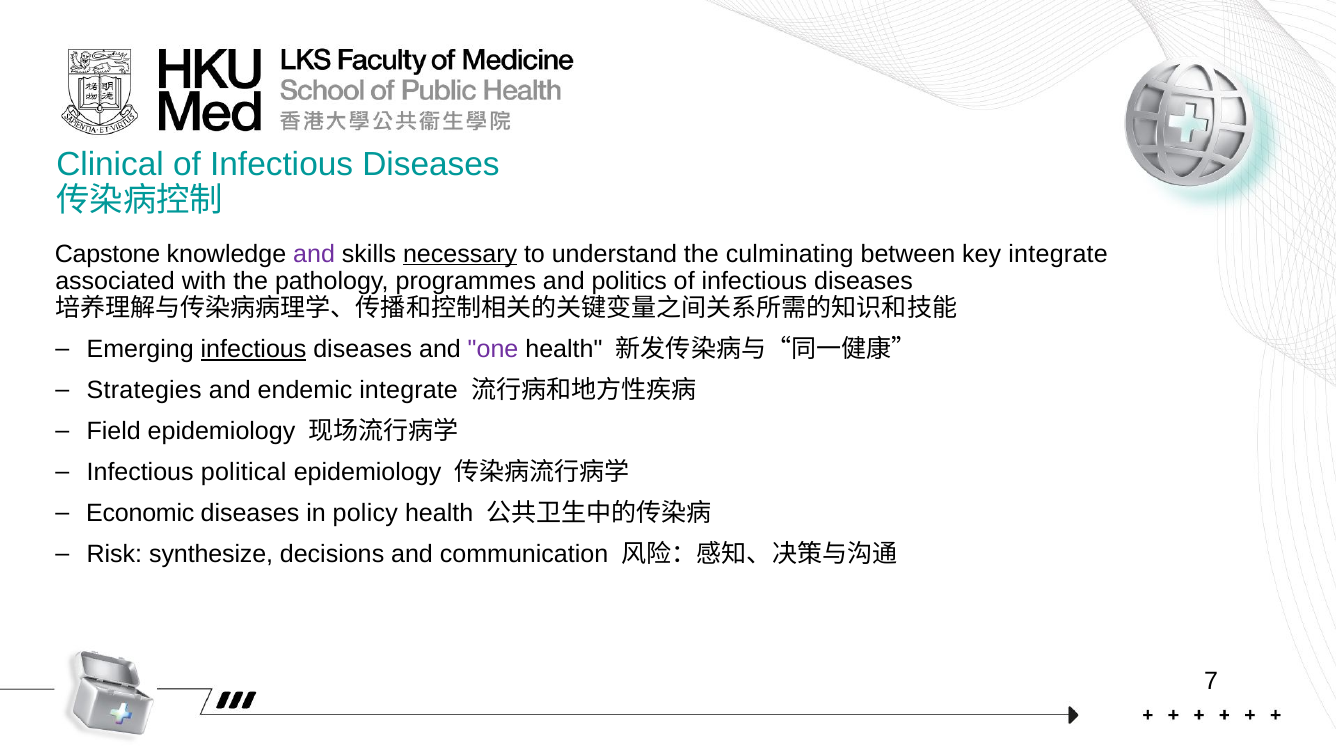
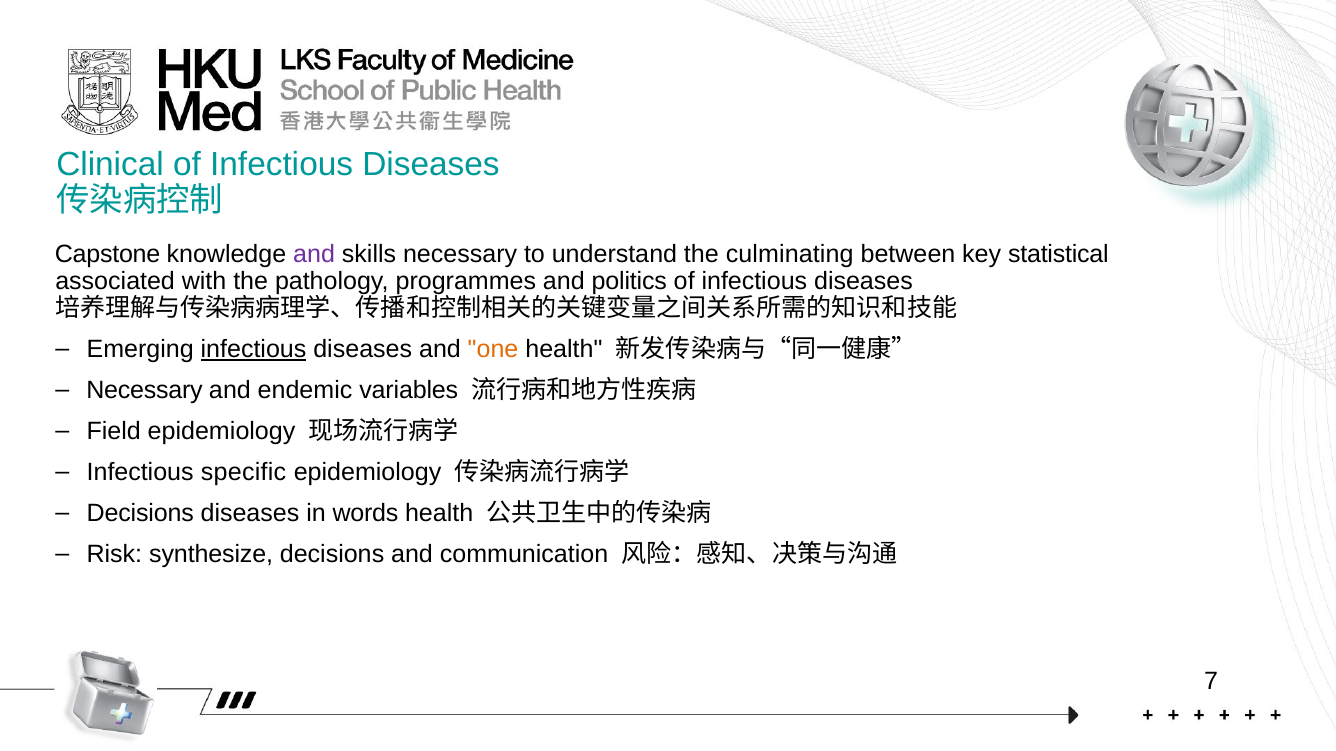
necessary at (460, 254) underline: present -> none
key integrate: integrate -> statistical
one colour: purple -> orange
Strategies at (144, 390): Strategies -> Necessary
endemic integrate: integrate -> variables
political: political -> specific
Economic at (140, 513): Economic -> Decisions
policy: policy -> words
